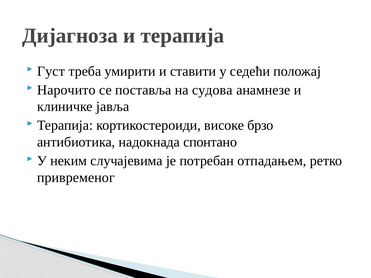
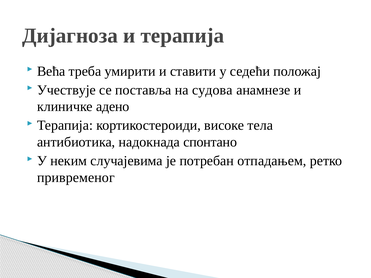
Густ: Густ -> Већа
Нарочито: Нарочито -> Учествује
јавља: јавља -> адено
брзо: брзо -> тела
